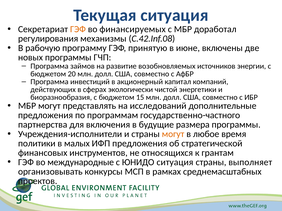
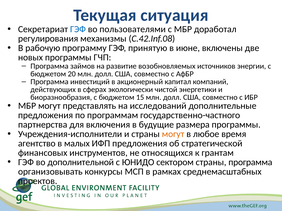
ГЭФ at (78, 29) colour: orange -> blue
финансируемых: финансируемых -> пользователями
политики: политики -> агентство
международные: международные -> дополнительной
ЮНИДО ситуация: ситуация -> сектором
страны выполняет: выполняет -> программа
